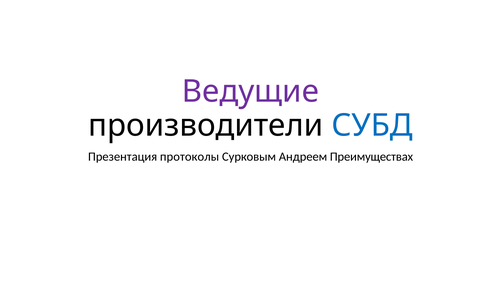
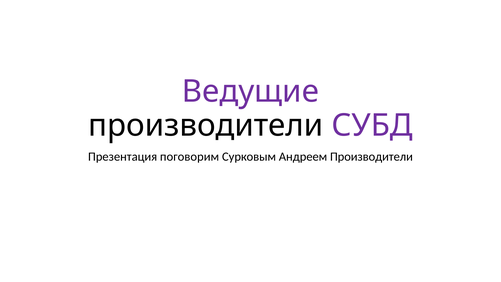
СУБД colour: blue -> purple
протоколы: протоколы -> поговорим
Андреем Преимуществах: Преимуществах -> Производители
